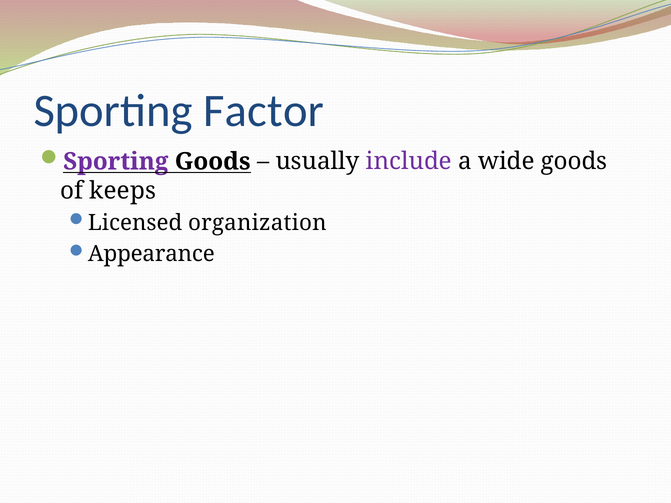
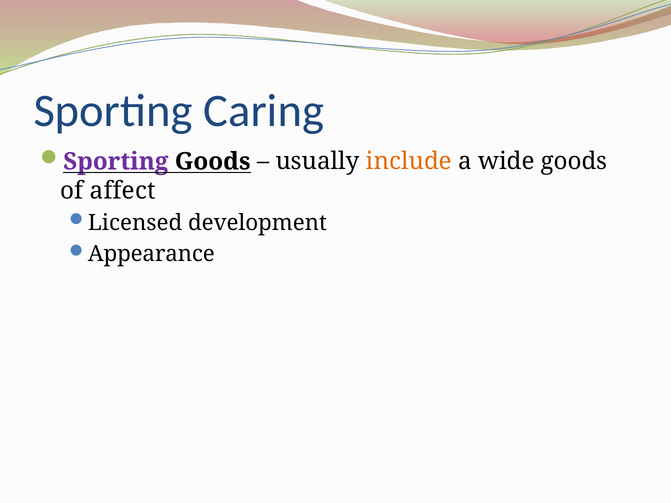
Factor: Factor -> Caring
include colour: purple -> orange
keeps: keeps -> affect
organization: organization -> development
